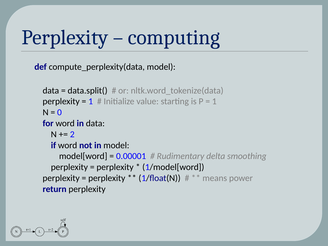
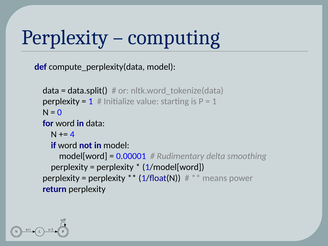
2: 2 -> 4
